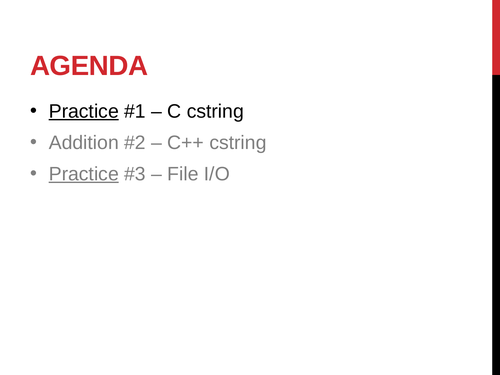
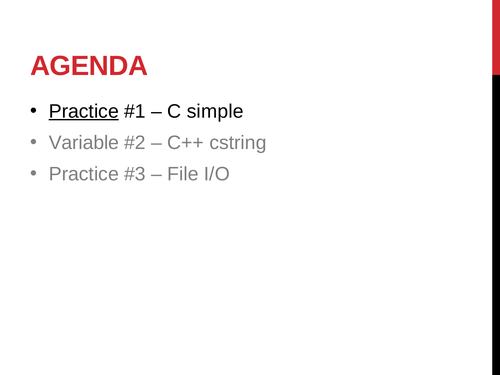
C cstring: cstring -> simple
Addition: Addition -> Variable
Practice at (84, 174) underline: present -> none
